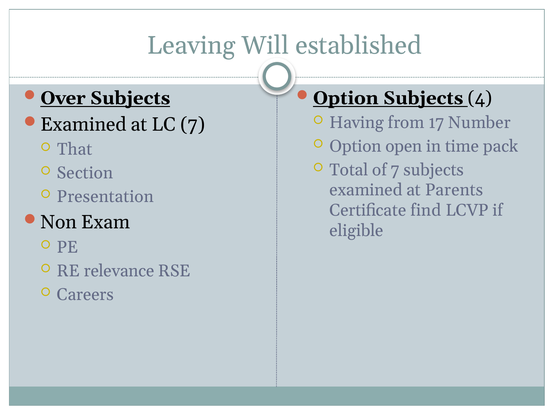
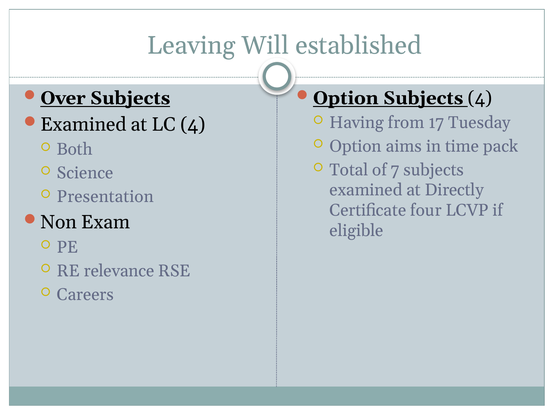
LC 7: 7 -> 4
Number: Number -> Tuesday
open: open -> aims
That: That -> Both
Section: Section -> Science
Parents: Parents -> Directly
find: find -> four
